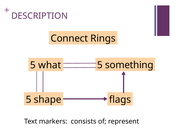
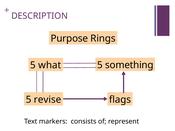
Connect: Connect -> Purpose
shape: shape -> revise
